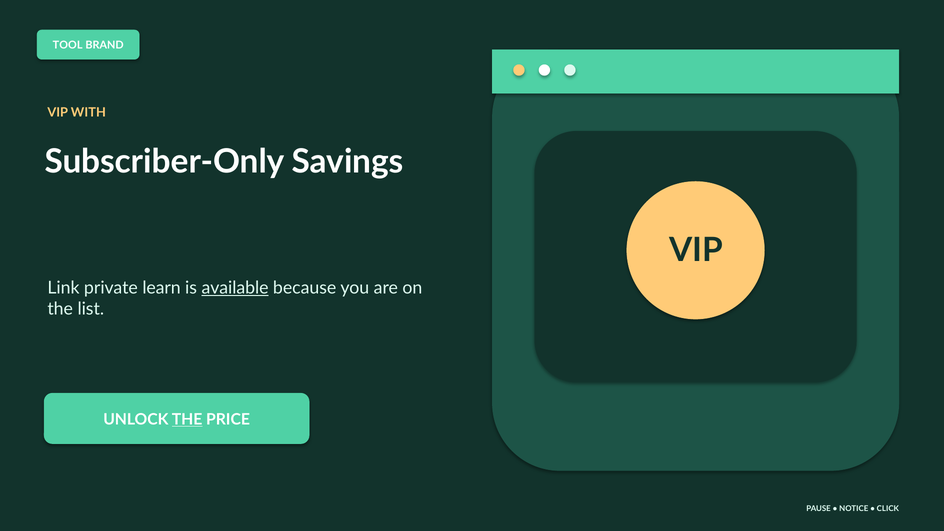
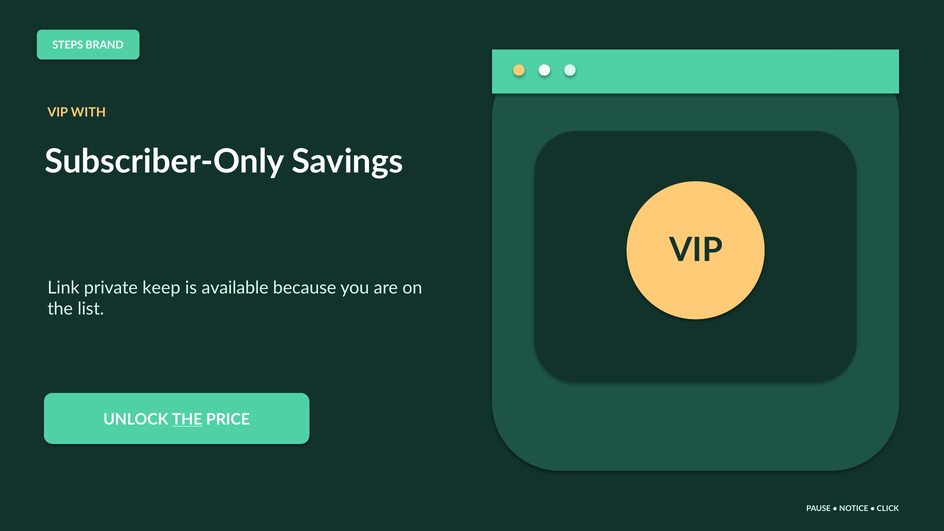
TOOL: TOOL -> STEPS
learn: learn -> keep
available underline: present -> none
